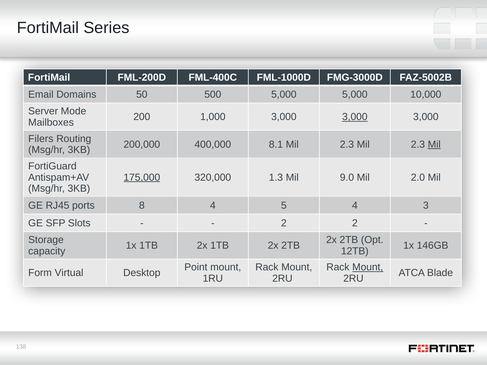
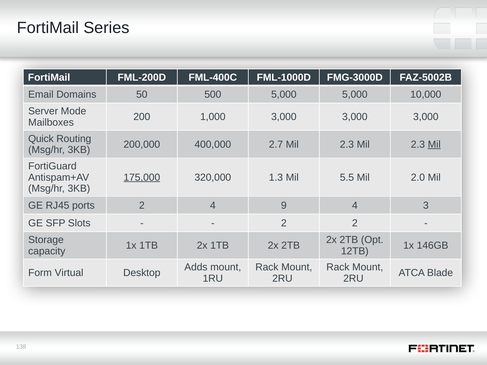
3,000 at (355, 117) underline: present -> none
Filers: Filers -> Quick
8.1: 8.1 -> 2.7
9.0: 9.0 -> 5.5
ports 8: 8 -> 2
5: 5 -> 9
Point: Point -> Adds
Mount at (368, 267) underline: present -> none
